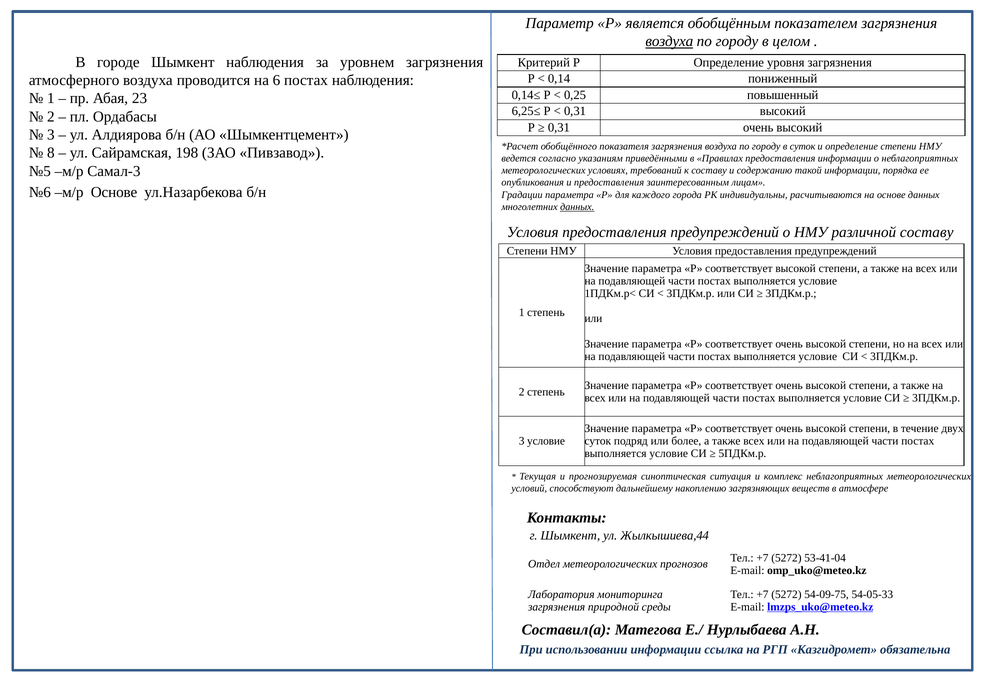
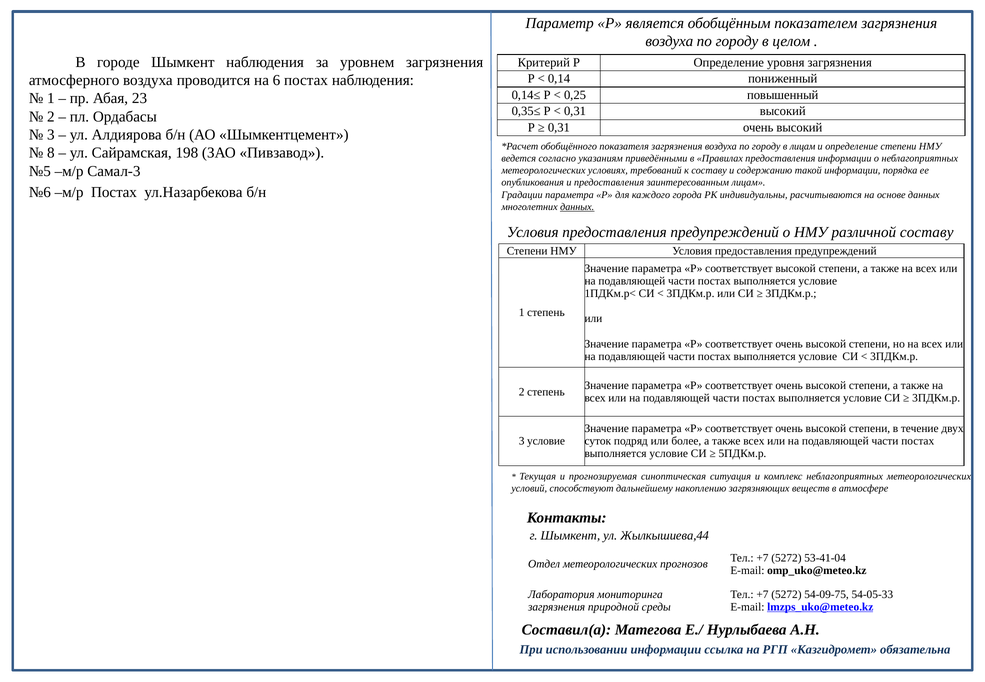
воздуха at (669, 41) underline: present -> none
6,25≤: 6,25≤ -> 0,35≤
в суток: суток -> лицам
м/р Основе: Основе -> Постах
